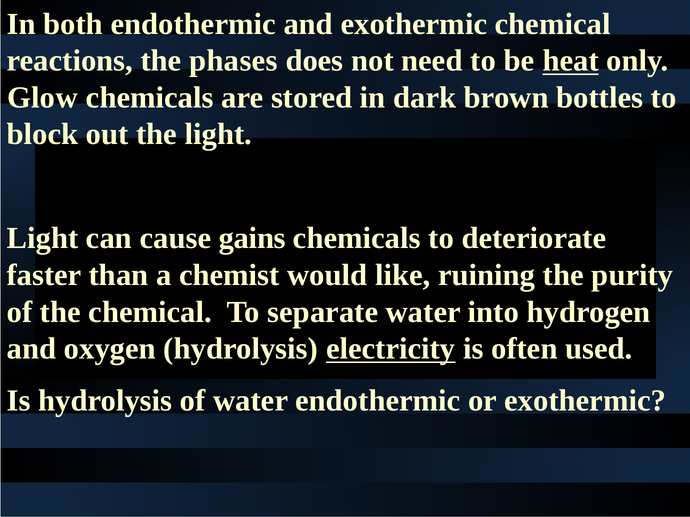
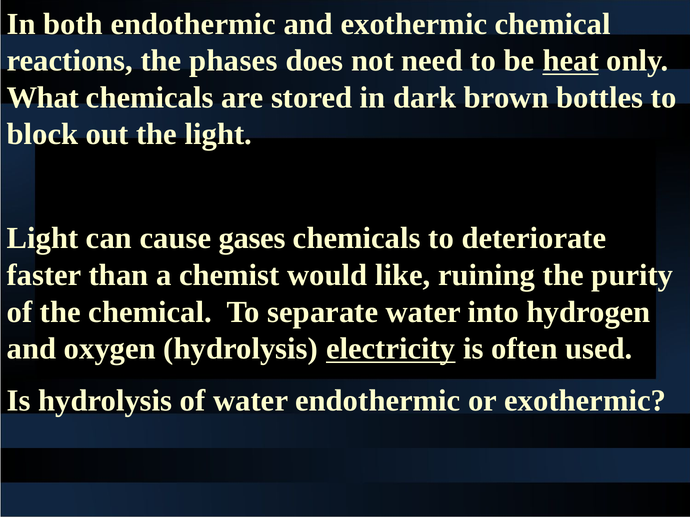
Glow: Glow -> What
gains: gains -> gases
